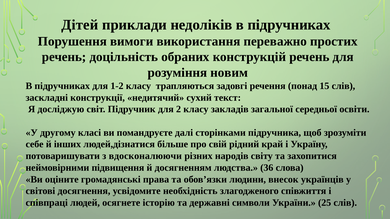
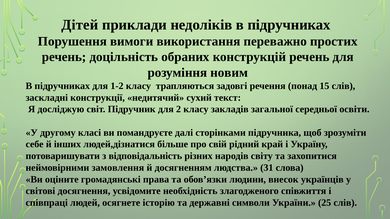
вдосконалюючи: вдосконалюючи -> відповідальність
підвищення: підвищення -> замовлення
36: 36 -> 31
